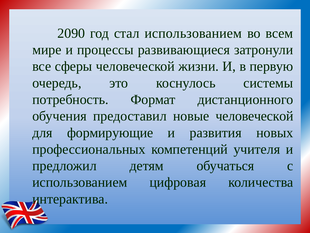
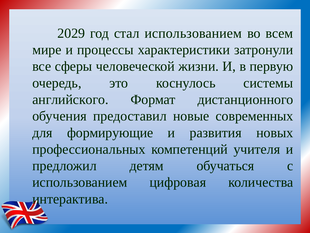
2090: 2090 -> 2029
развивающиеся: развивающиеся -> характеристики
потребность: потребность -> английского
новые человеческой: человеческой -> современных
